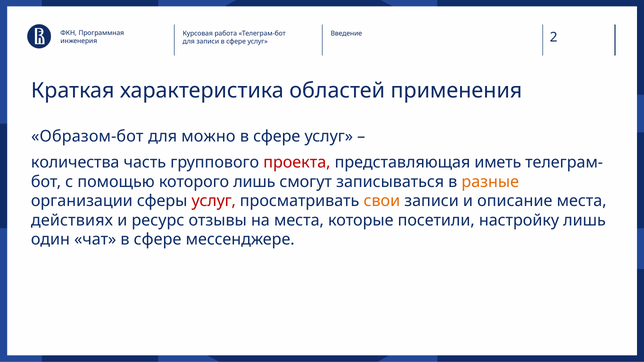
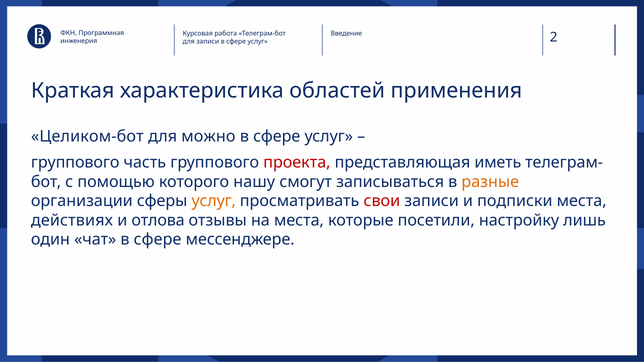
Образом-бот: Образом-бот -> Целиком-бот
количества at (75, 163): количества -> группового
которого лишь: лишь -> нашу
услуг at (214, 201) colour: red -> orange
свои colour: orange -> red
описание: описание -> подписки
ресурс: ресурс -> отлова
